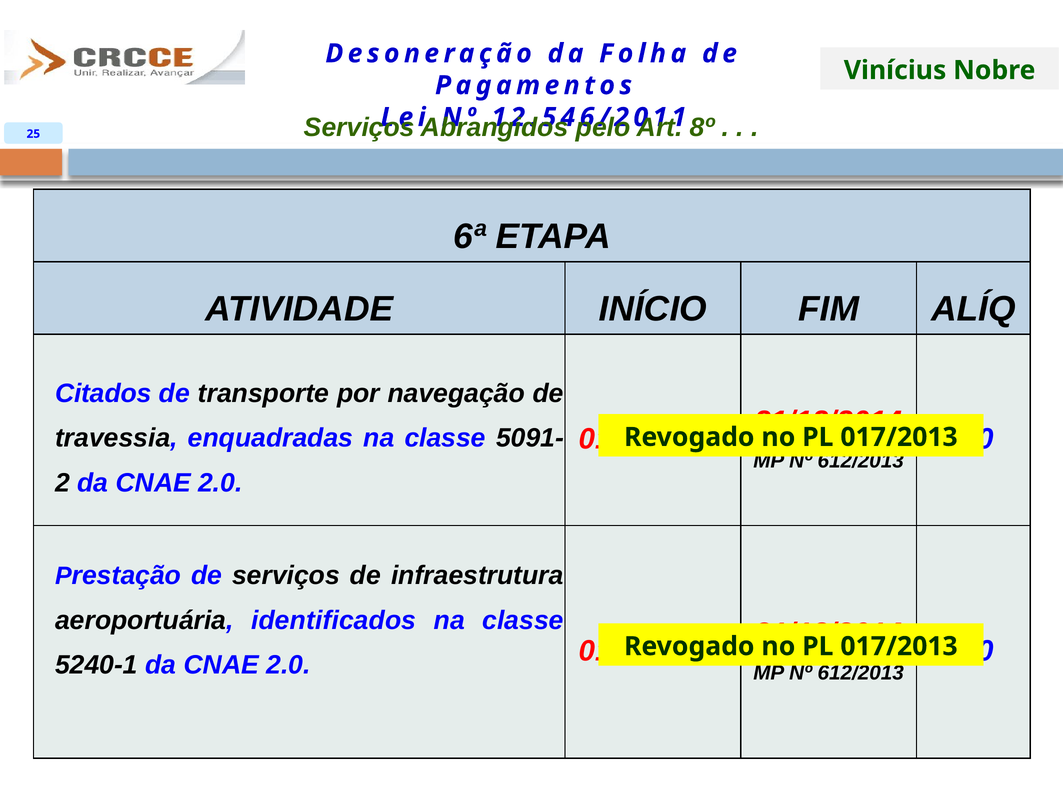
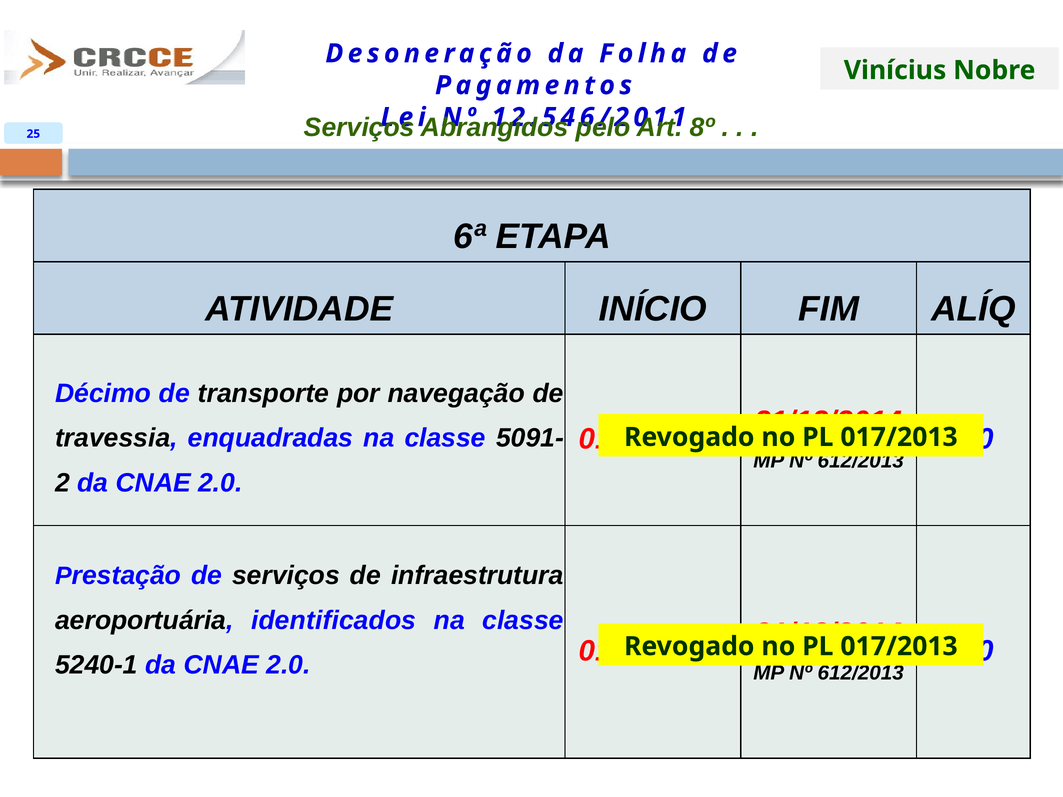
Citados: Citados -> Décimo
